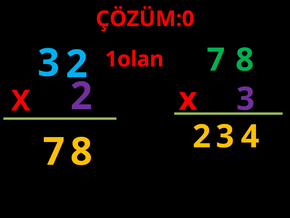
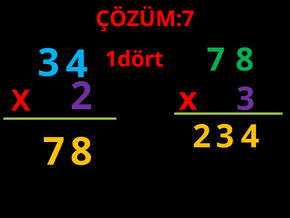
ÇÖZÜM:0: ÇÖZÜM:0 -> ÇÖZÜM:7
1olan: 1olan -> 1dört
2 at (77, 64): 2 -> 4
